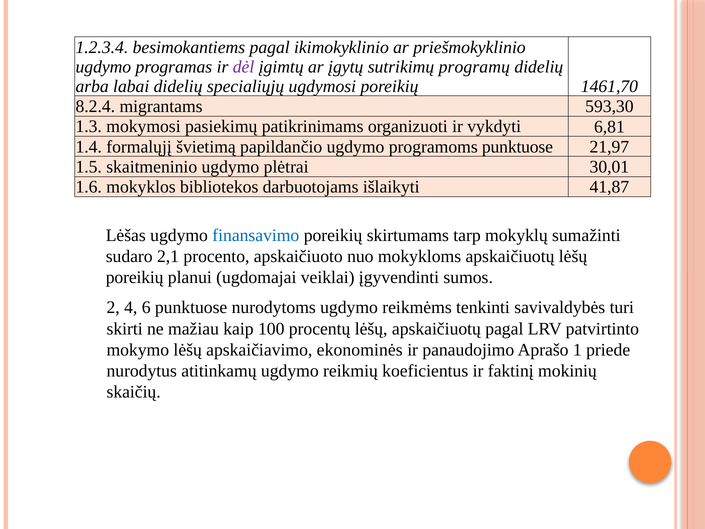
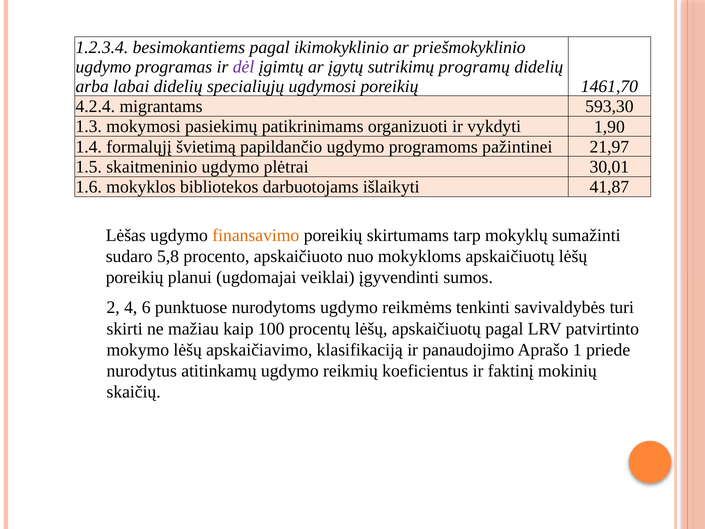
8.2.4: 8.2.4 -> 4.2.4
6,81: 6,81 -> 1,90
programoms punktuose: punktuose -> pažintinei
finansavimo colour: blue -> orange
2,1: 2,1 -> 5,8
ekonominės: ekonominės -> klasifikaciją
